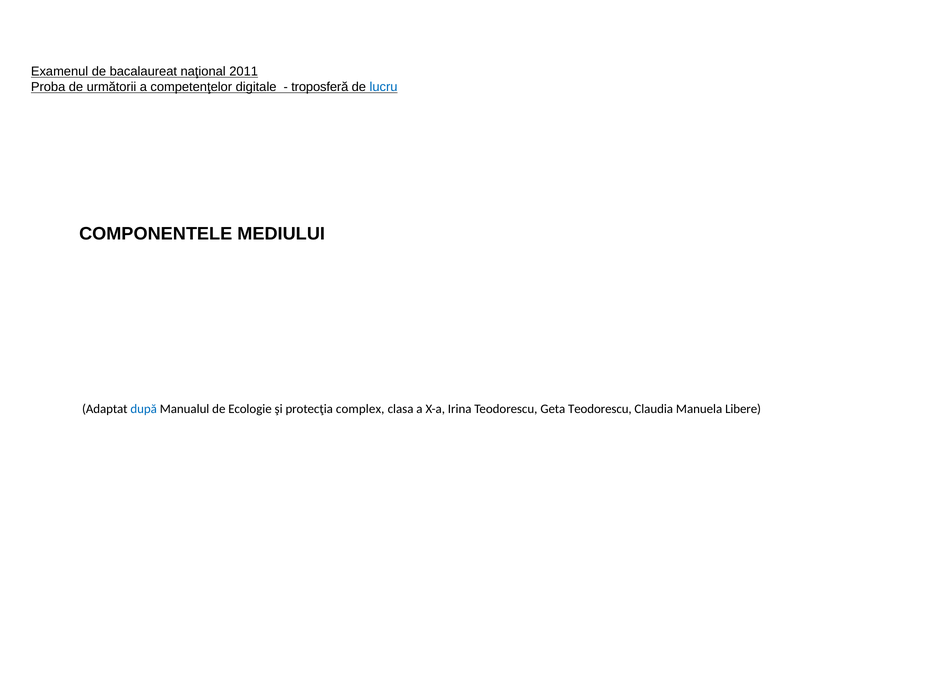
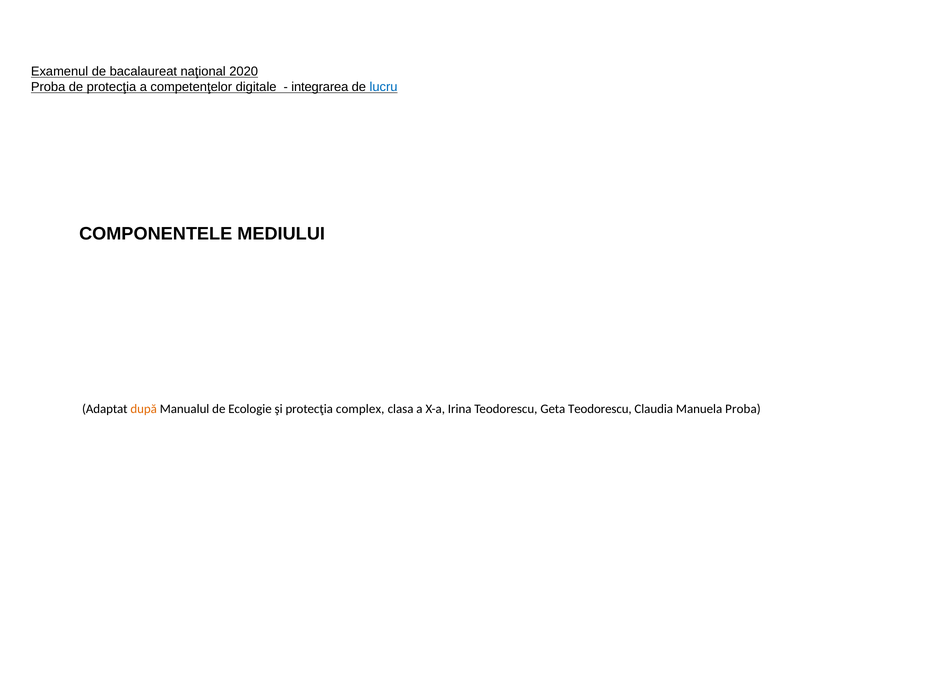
2011: 2011 -> 2020
de următorii: următorii -> protecţia
troposferă: troposferă -> integrarea
după colour: blue -> orange
Manuela Libere: Libere -> Proba
